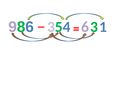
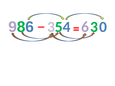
1: 1 -> 0
